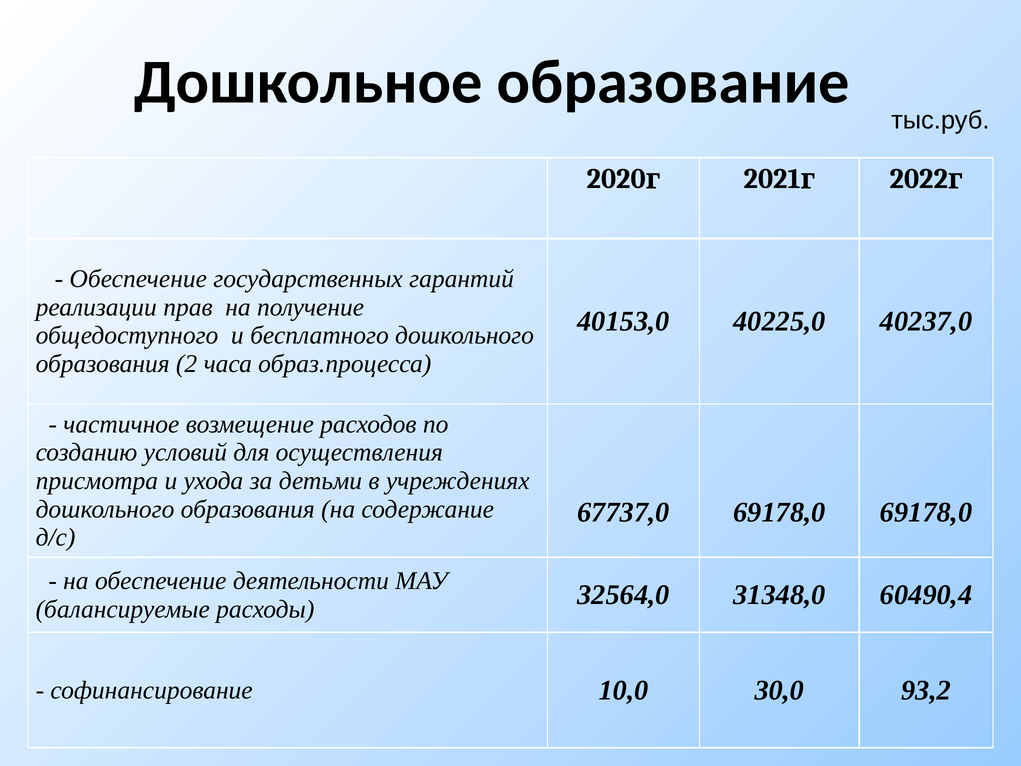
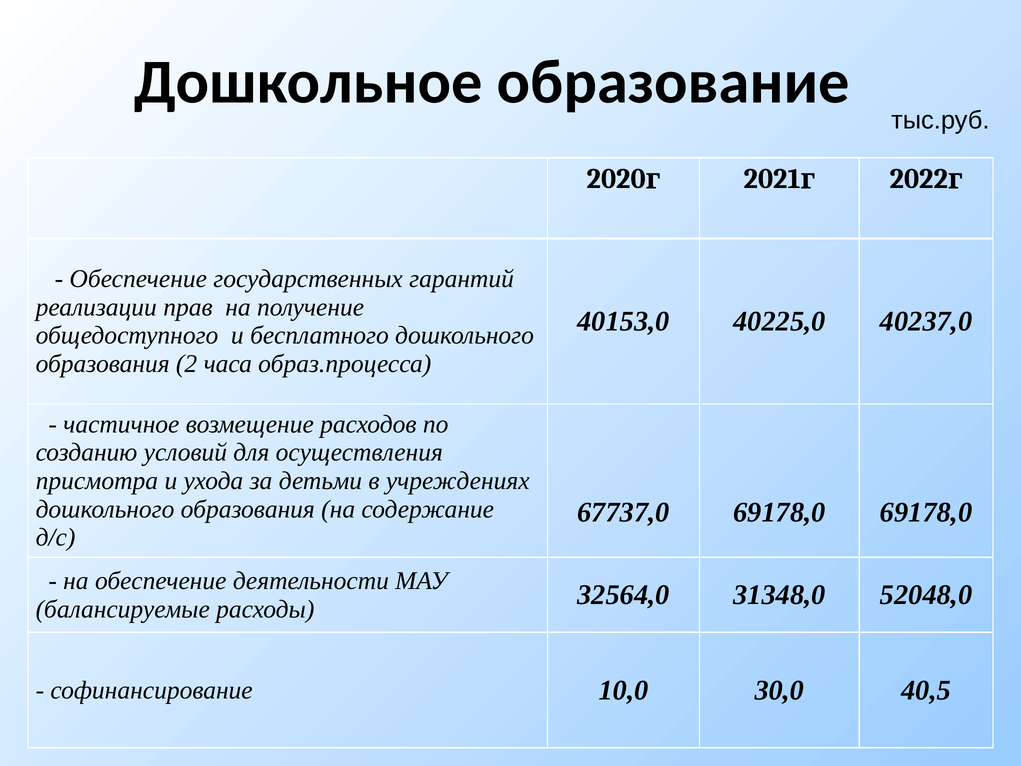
60490,4: 60490,4 -> 52048,0
93,2: 93,2 -> 40,5
